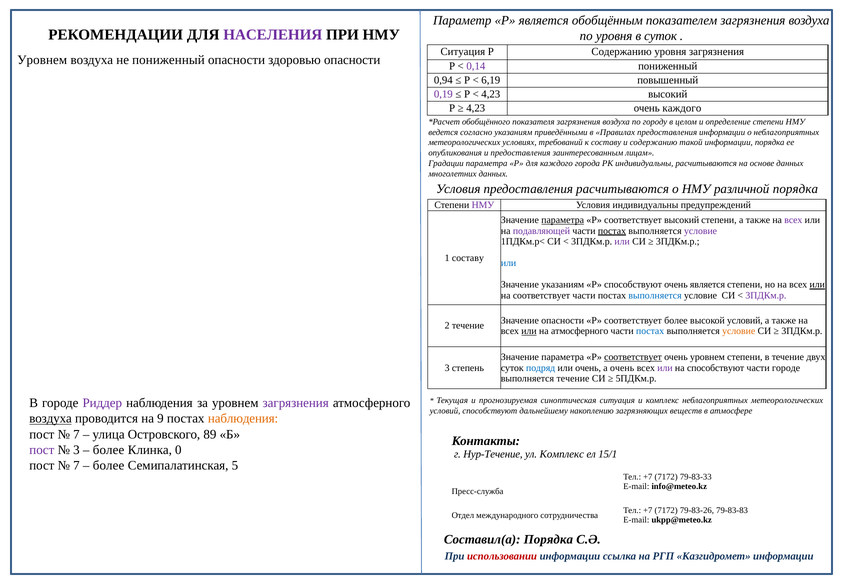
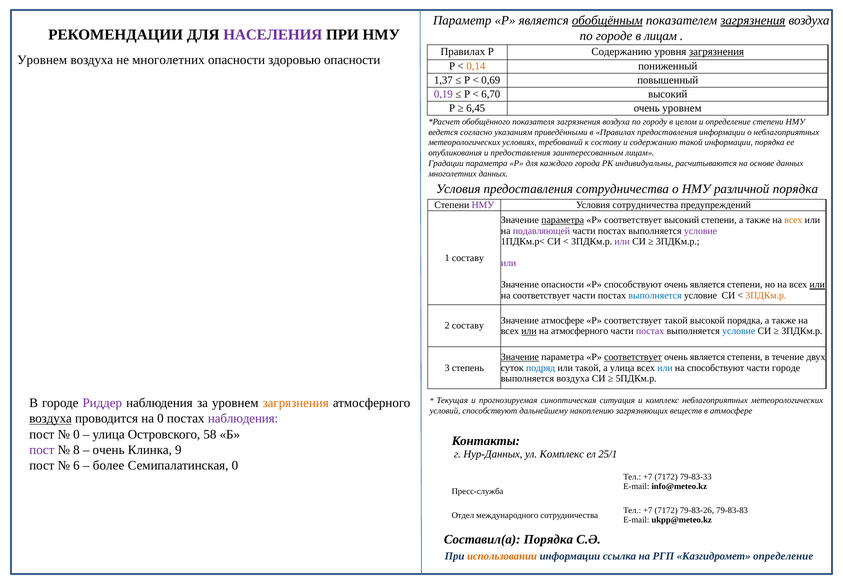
обобщённым underline: none -> present
загрязнения at (753, 20) underline: none -> present
по уровня: уровня -> городе
в суток: суток -> лицам
Ситуация at (463, 51): Ситуация -> Правилах
загрязнения at (717, 51) underline: none -> present
не пониженный: пониженный -> многолетних
0,14 colour: purple -> orange
0,94: 0,94 -> 1,37
6,19: 6,19 -> 0,69
4,23 at (491, 94): 4,23 -> 6,70
4,23 at (476, 108): 4,23 -> 6,45
очень каждого: каждого -> уровнем
предоставления расчитываются: расчитываются -> сотрудничества
Условия индивидуальны: индивидуальны -> сотрудничества
всех at (793, 220) colour: purple -> orange
постах at (612, 231) underline: present -> none
или at (509, 263) colour: blue -> purple
Значение указаниям: указаниям -> опасности
3ПДКм.р at (766, 295) colour: purple -> orange
Значение опасности: опасности -> атмосфере
соответствует более: более -> такой
высокой условий: условий -> порядка
2 течение: течение -> составу
постах at (650, 331) colour: blue -> purple
условие at (739, 331) colour: orange -> blue
Значение at (520, 357) underline: none -> present
уровнем at (707, 357): уровнем -> является
или очень: очень -> такой
а очень: очень -> улица
или at (665, 368) colour: purple -> blue
выполняется течение: течение -> воздуха
загрязнения at (296, 403) colour: purple -> orange
на 9: 9 -> 0
наблюдения at (243, 418) colour: orange -> purple
7 at (76, 434): 7 -> 0
89: 89 -> 58
3 at (76, 450): 3 -> 8
более at (109, 450): более -> очень
0: 0 -> 9
Нур-Течение: Нур-Течение -> Нур-Данных
15/1: 15/1 -> 25/1
7 at (76, 465): 7 -> 6
Семипалатинская 5: 5 -> 0
использовании colour: red -> orange
Казгидромет информации: информации -> определение
